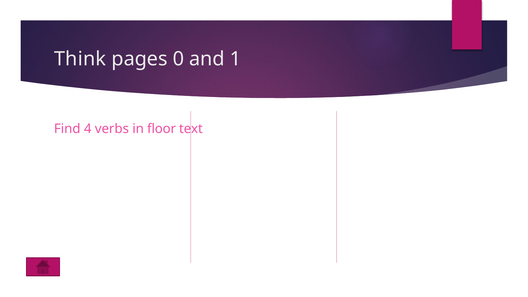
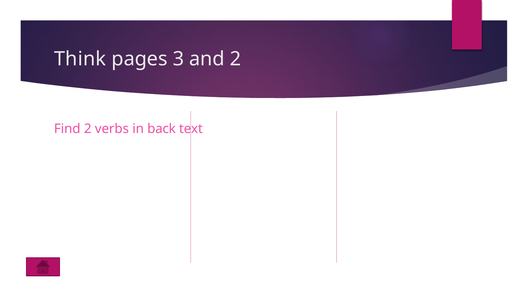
0: 0 -> 3
and 1: 1 -> 2
Find 4: 4 -> 2
floor: floor -> back
